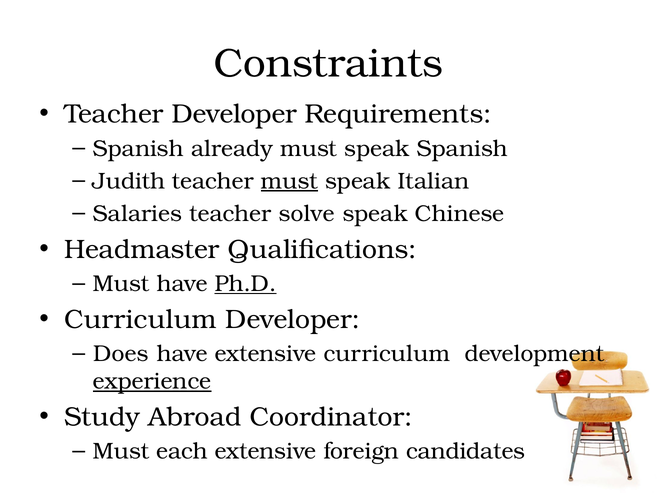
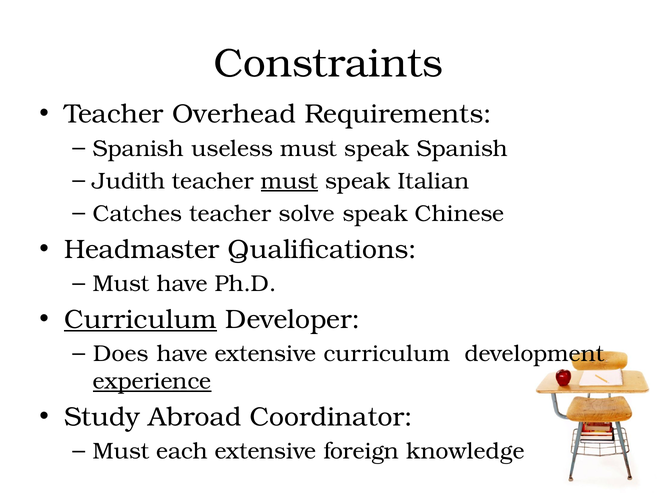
Teacher Developer: Developer -> Overhead
already: already -> useless
Salaries: Salaries -> Catches
Ph.D underline: present -> none
Curriculum at (140, 319) underline: none -> present
candidates: candidates -> knowledge
